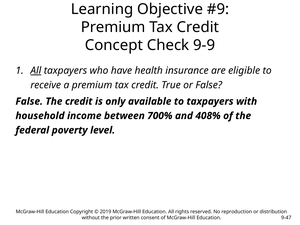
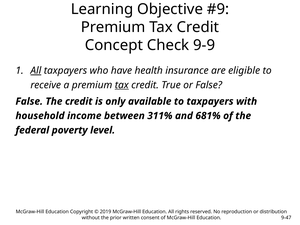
tax at (122, 85) underline: none -> present
700%: 700% -> 311%
408%: 408% -> 681%
